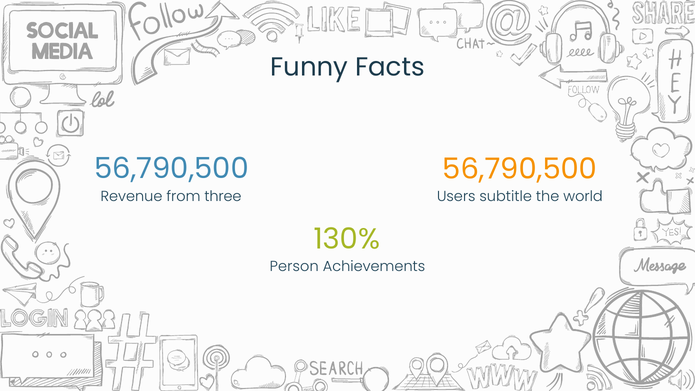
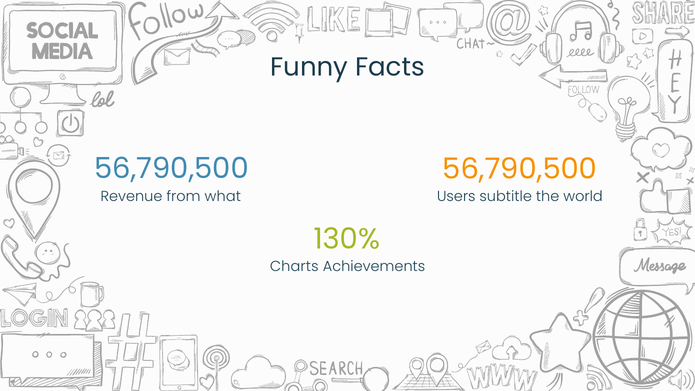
three: three -> what
Person: Person -> Charts
